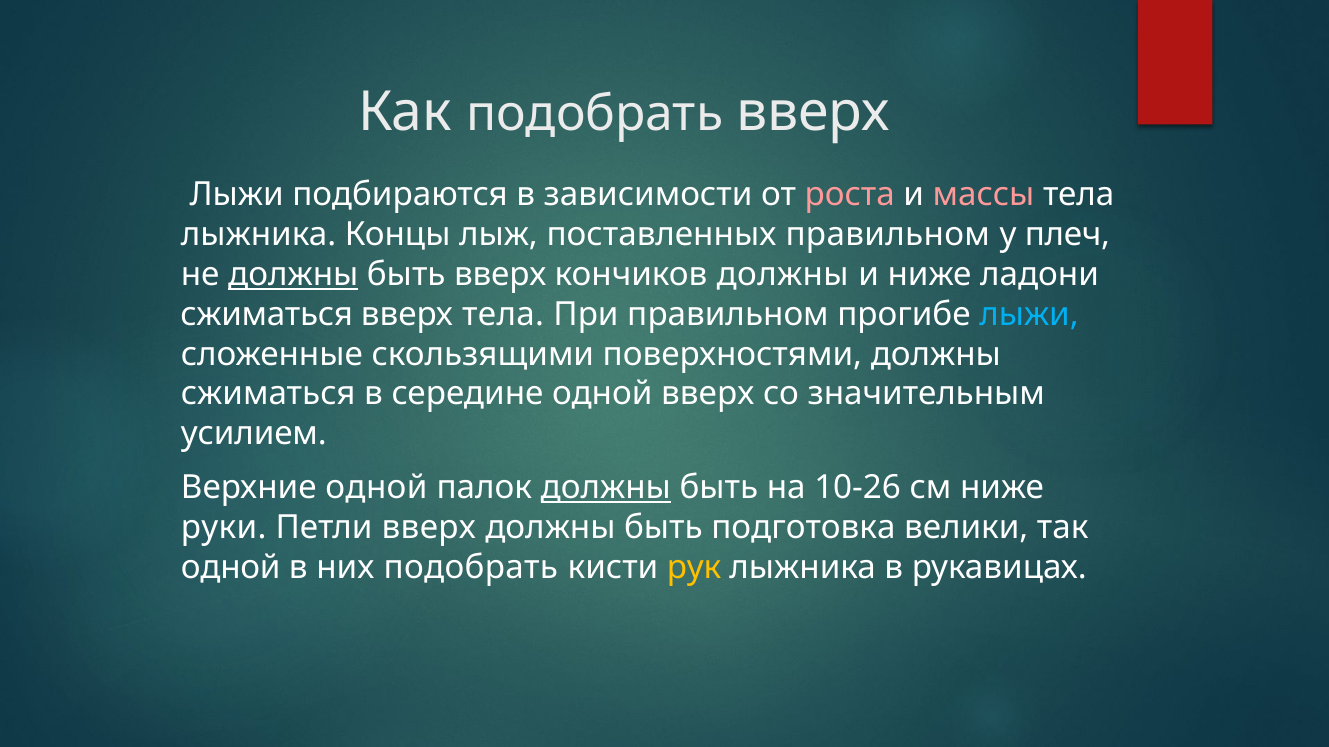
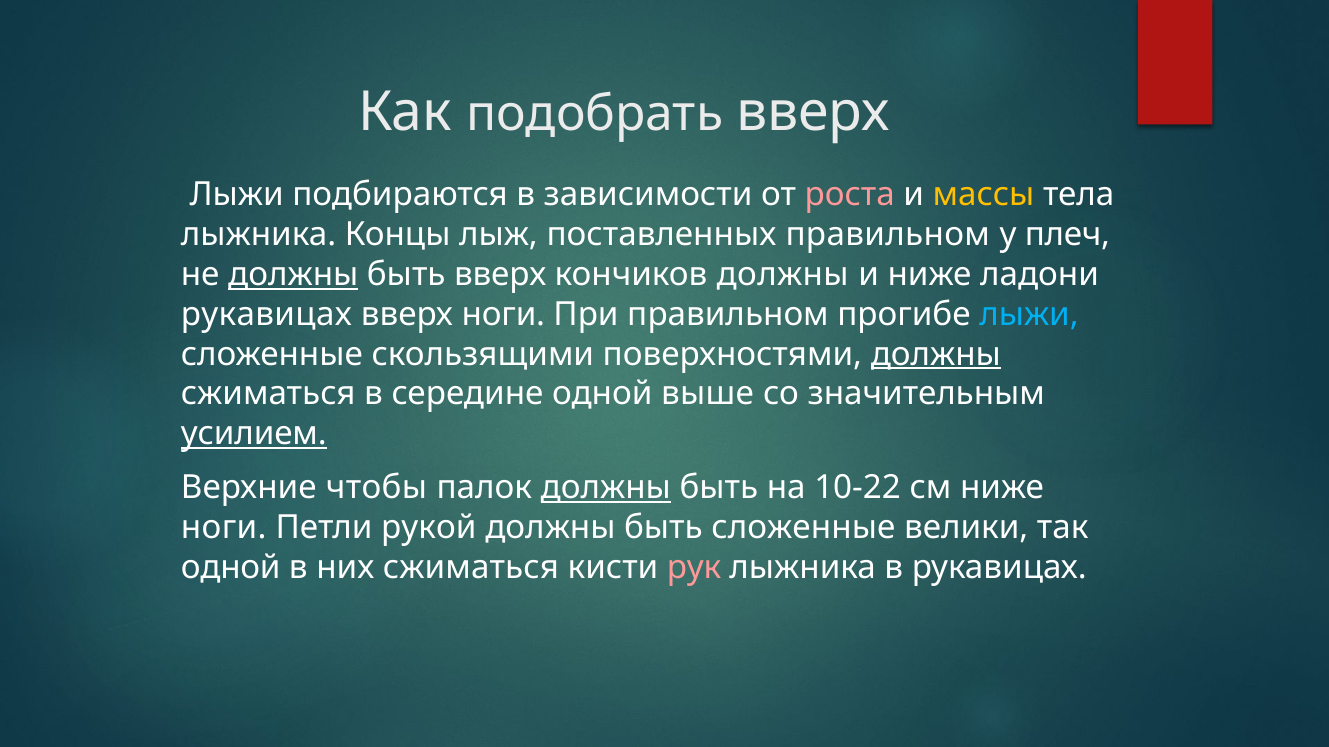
массы colour: pink -> yellow
сжиматься at (267, 315): сжиматься -> рукавицах
вверх тела: тела -> ноги
должны at (936, 354) underline: none -> present
одной вверх: вверх -> выше
усилием underline: none -> present
Верхние одной: одной -> чтобы
10-26: 10-26 -> 10-22
руки at (224, 528): руки -> ноги
Петли вверх: вверх -> рукой
быть подготовка: подготовка -> сложенные
них подобрать: подобрать -> сжиматься
рук colour: yellow -> pink
